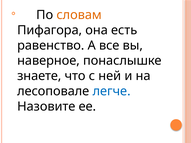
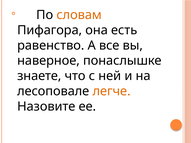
легче colour: blue -> orange
